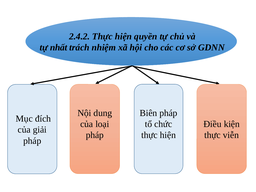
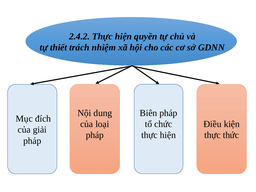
nhất: nhất -> thiết
viễn: viễn -> thức
